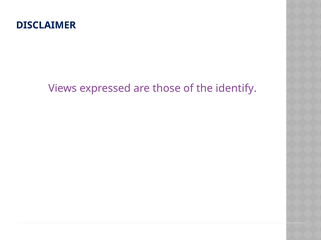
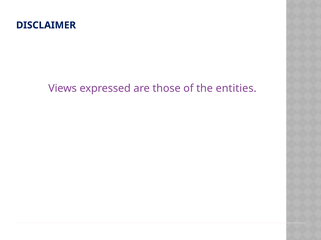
identify: identify -> entities
